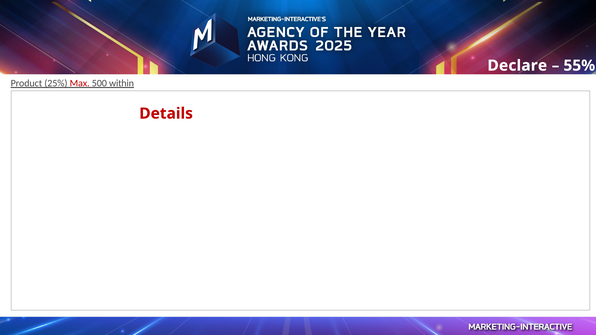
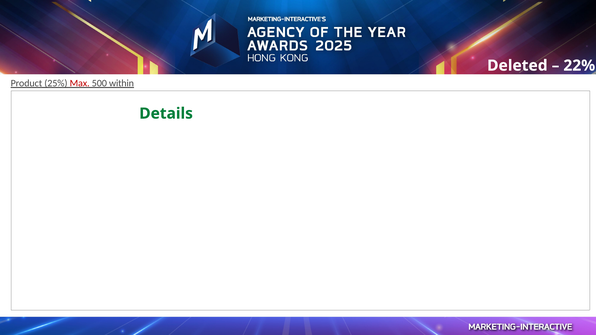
Declare: Declare -> Deleted
55%: 55% -> 22%
Details colour: red -> green
